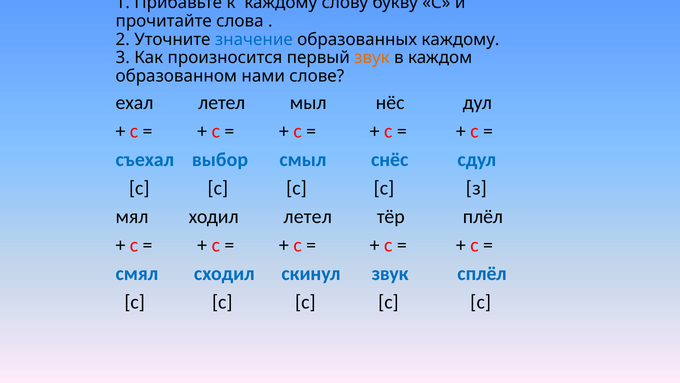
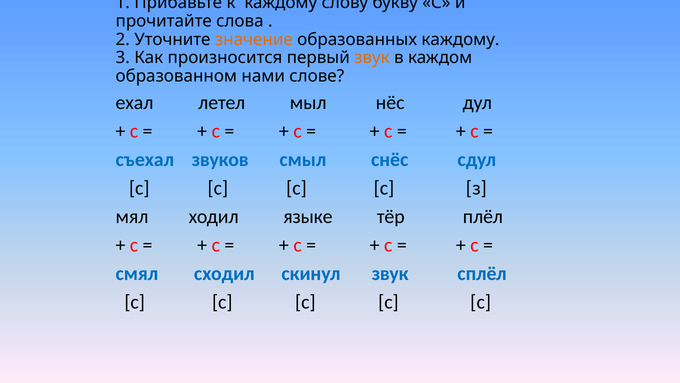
значение colour: blue -> orange
выбор: выбор -> звуков
ходил летел: летел -> языке
